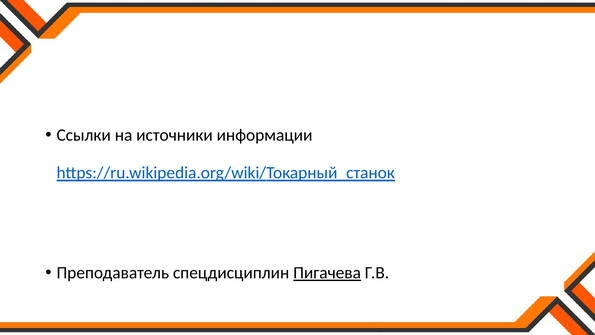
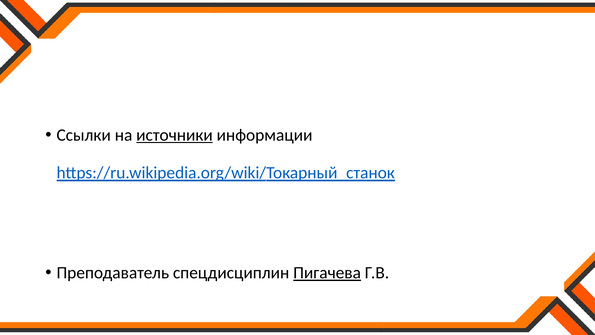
источники underline: none -> present
